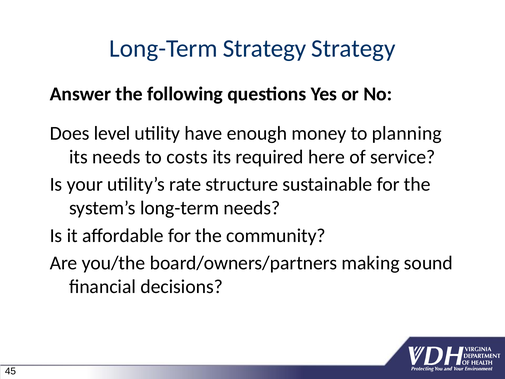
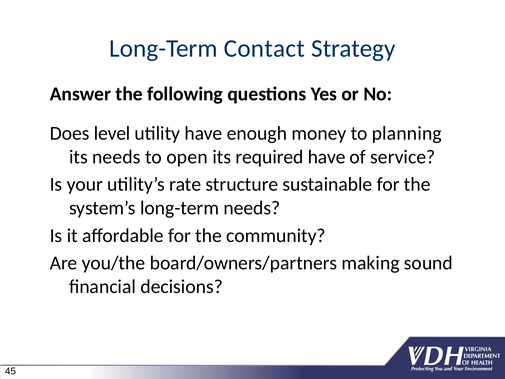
Long-Term Strategy: Strategy -> Contact
costs: costs -> open
required here: here -> have
